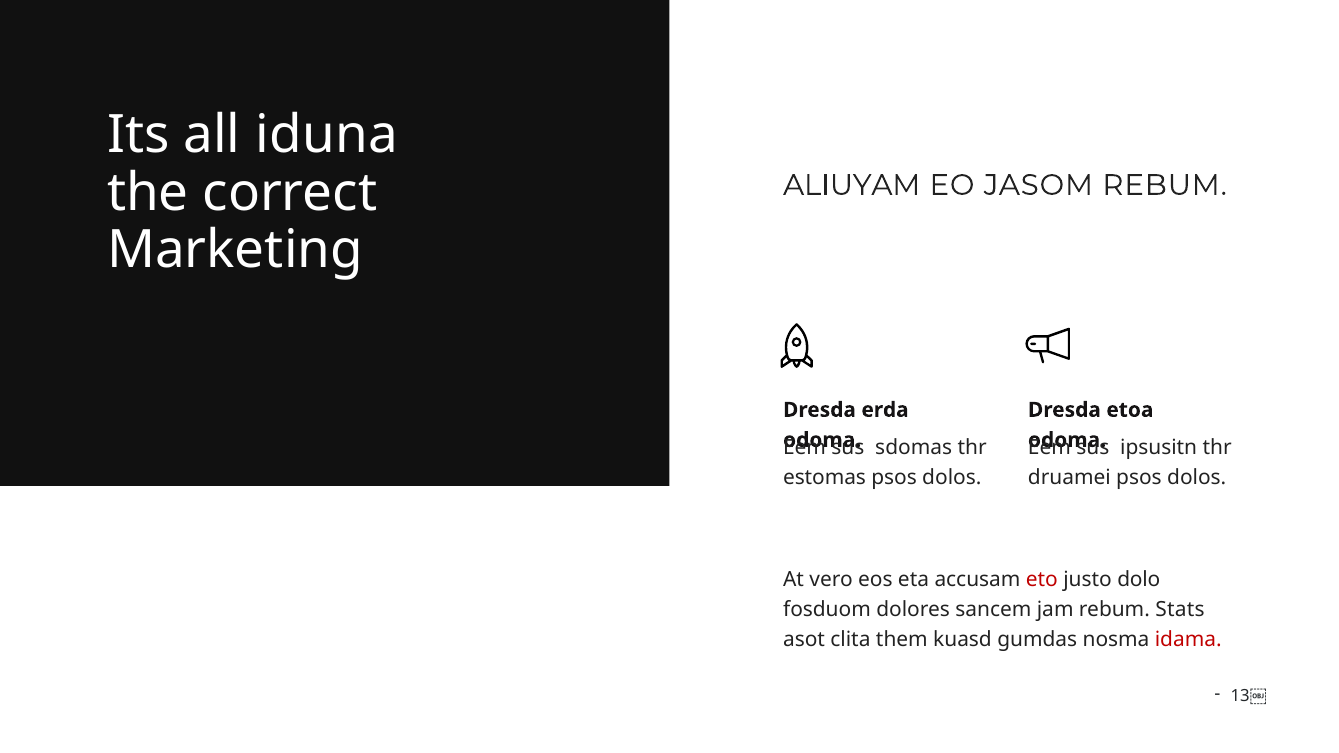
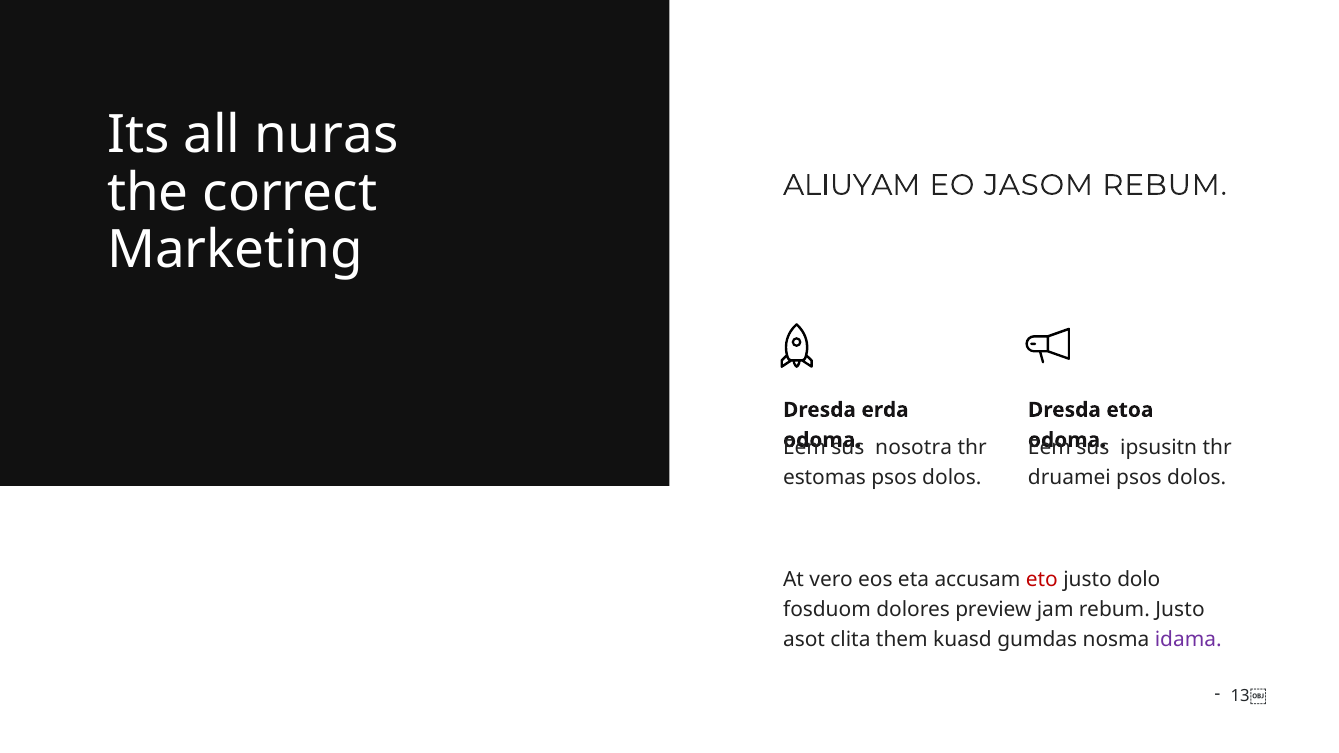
iduna: iduna -> nuras
sdomas: sdomas -> nosotra
sancem: sancem -> preview
rebum Stats: Stats -> Justo
idama colour: red -> purple
